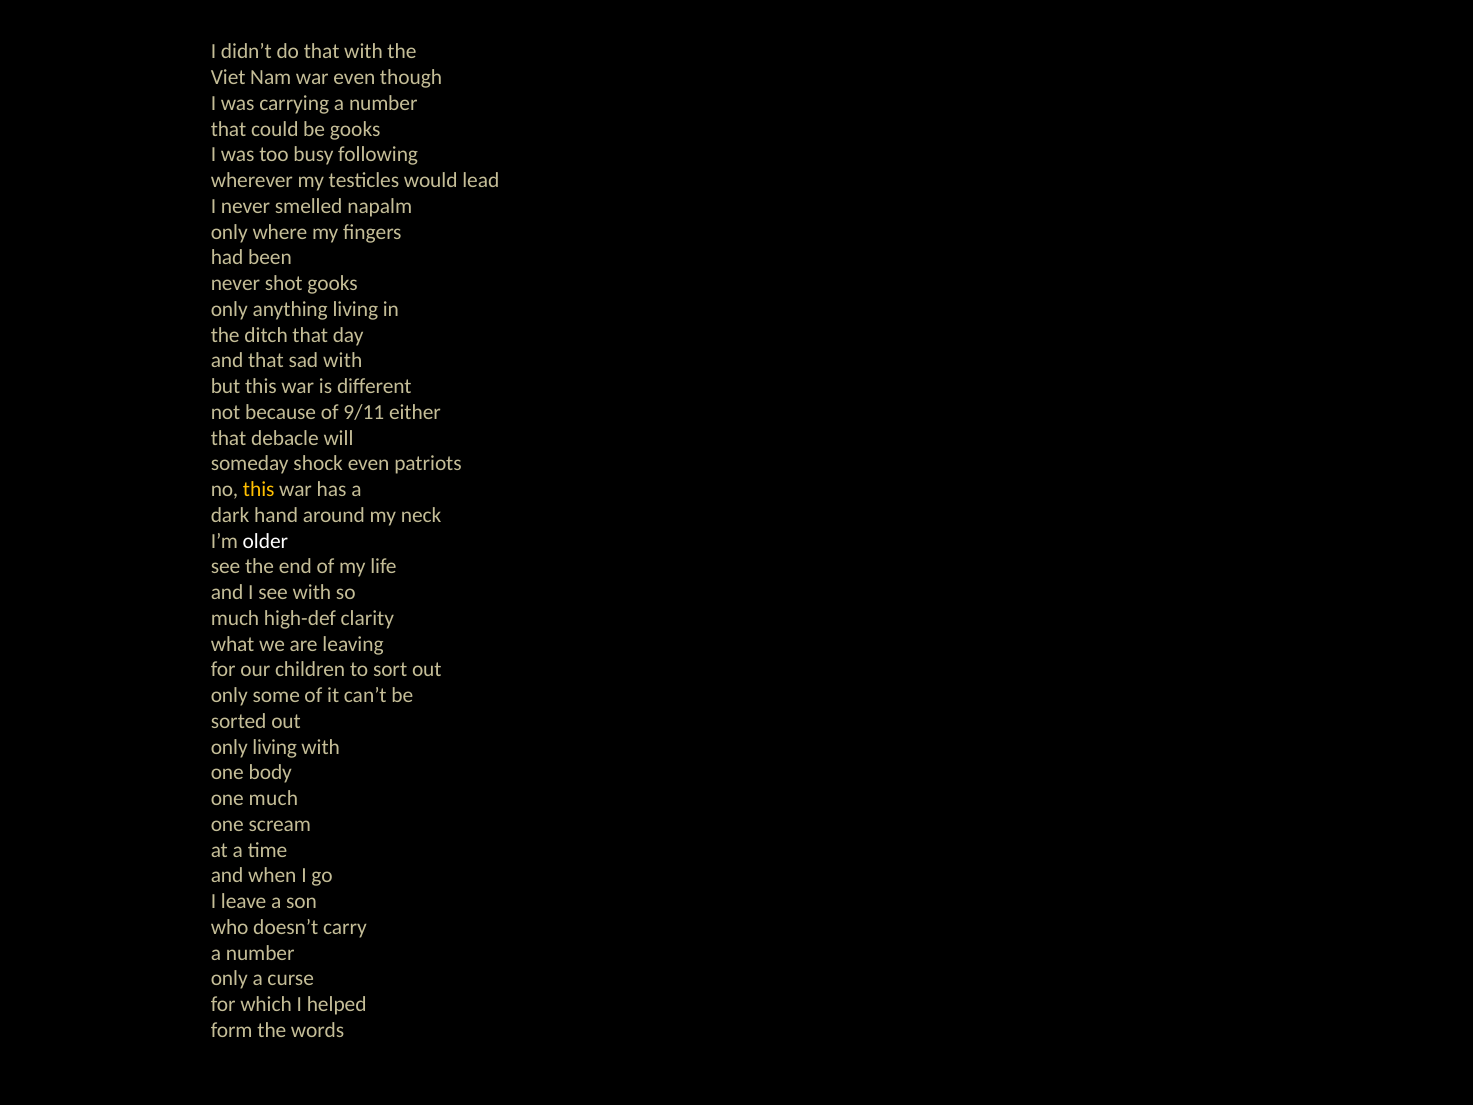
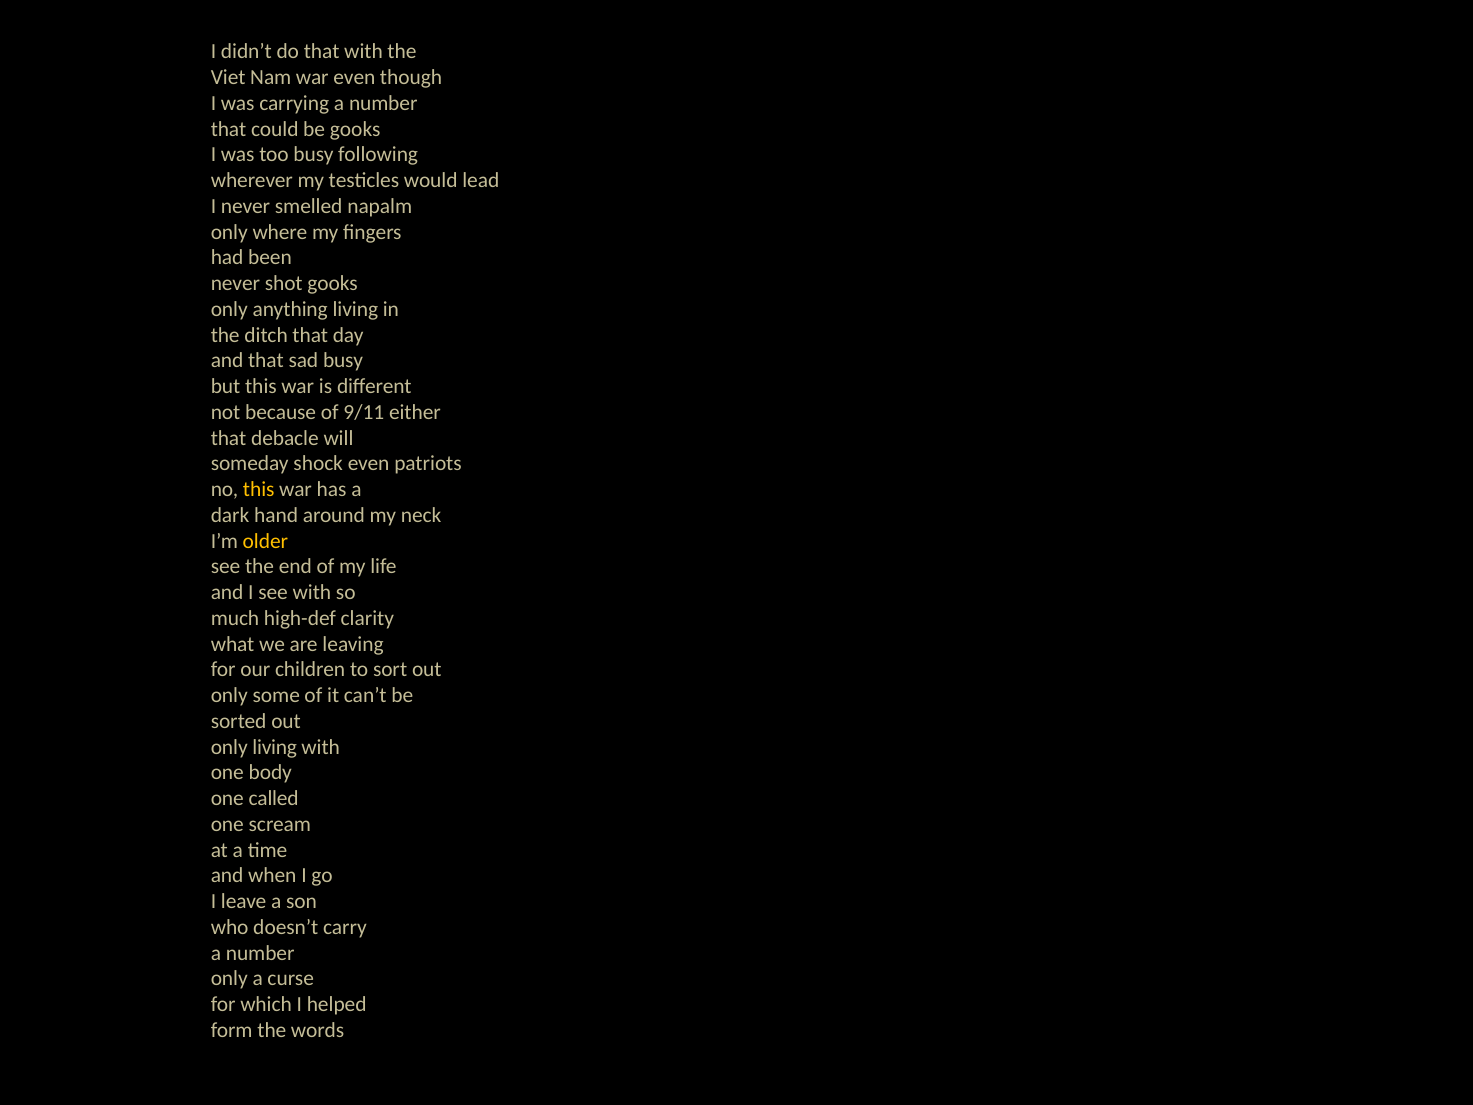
sad with: with -> busy
older colour: white -> yellow
one much: much -> called
